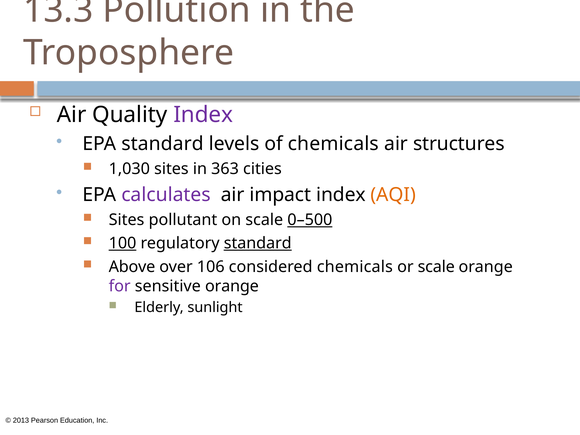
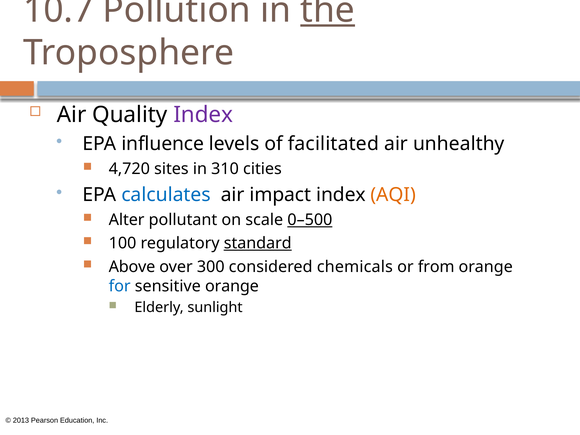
13.3: 13.3 -> 10.7
the underline: none -> present
EPA standard: standard -> influence
of chemicals: chemicals -> facilitated
structures: structures -> unhealthy
1,030: 1,030 -> 4,720
363: 363 -> 310
calculates colour: purple -> blue
Sites at (127, 220): Sites -> Alter
100 underline: present -> none
106: 106 -> 300
or scale: scale -> from
for colour: purple -> blue
